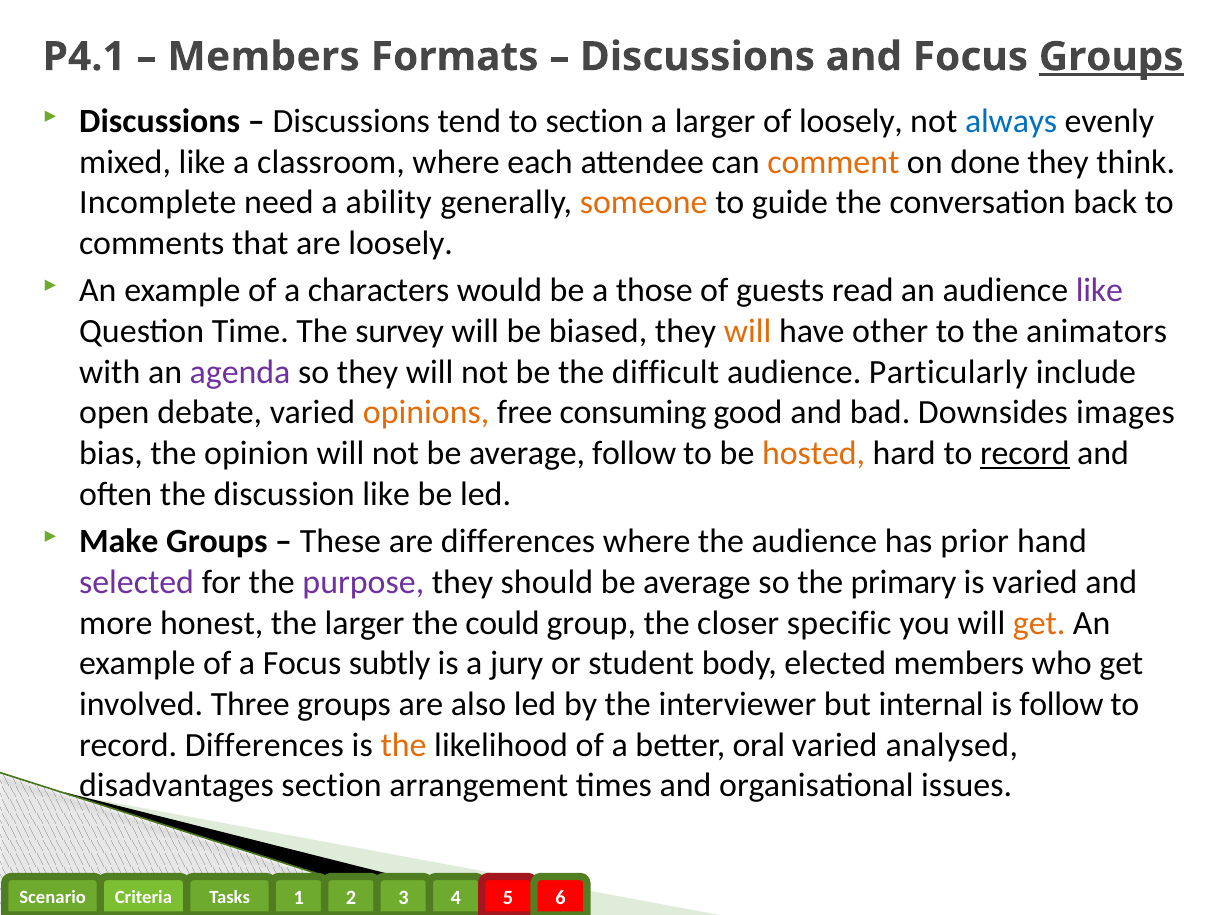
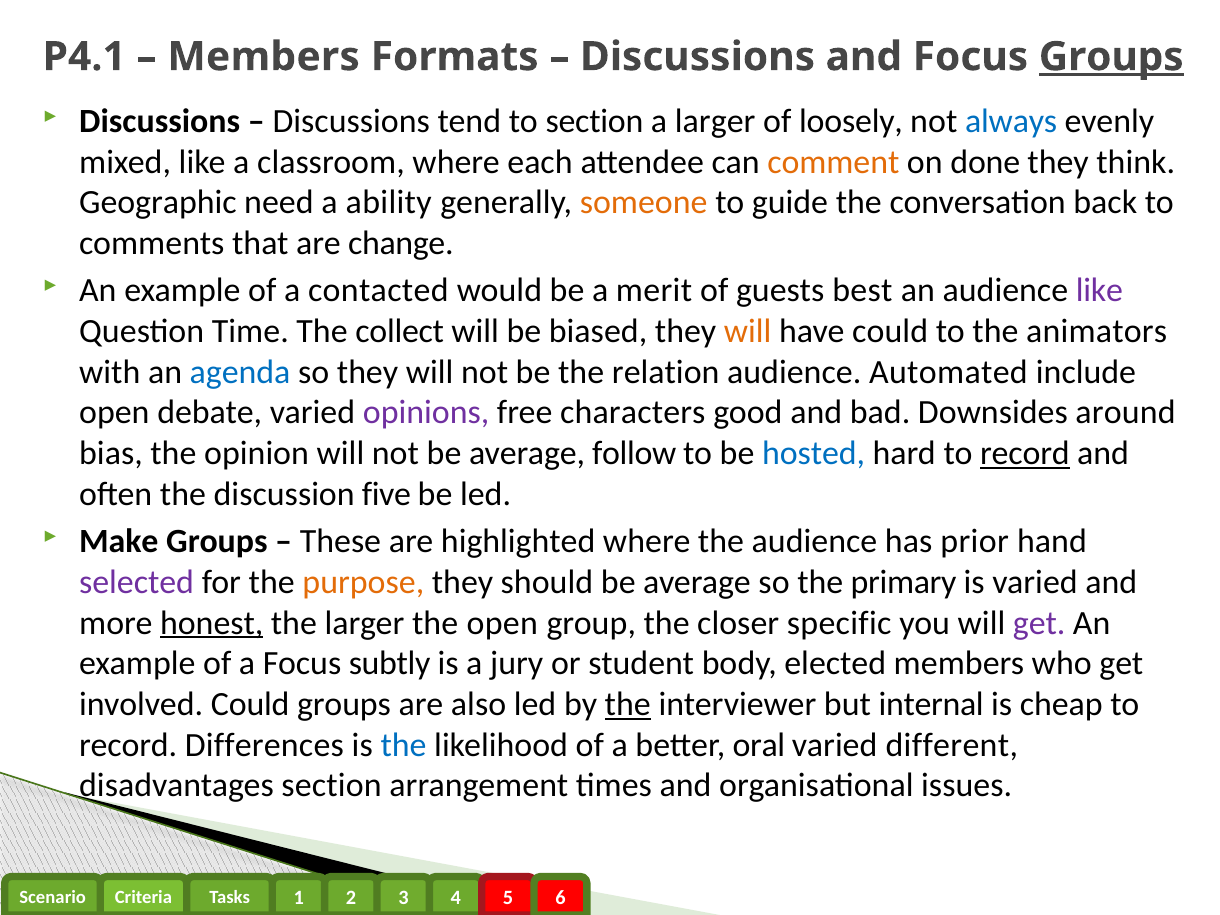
Incomplete: Incomplete -> Geographic
are loosely: loosely -> change
characters: characters -> contacted
those: those -> merit
read: read -> best
survey: survey -> collect
have other: other -> could
agenda colour: purple -> blue
difficult: difficult -> relation
Particularly: Particularly -> Automated
opinions colour: orange -> purple
consuming: consuming -> characters
images: images -> around
hosted colour: orange -> blue
discussion like: like -> five
are differences: differences -> highlighted
purpose colour: purple -> orange
honest underline: none -> present
the could: could -> open
get at (1039, 623) colour: orange -> purple
involved Three: Three -> Could
the at (628, 704) underline: none -> present
is follow: follow -> cheap
the at (403, 745) colour: orange -> blue
analysed: analysed -> different
